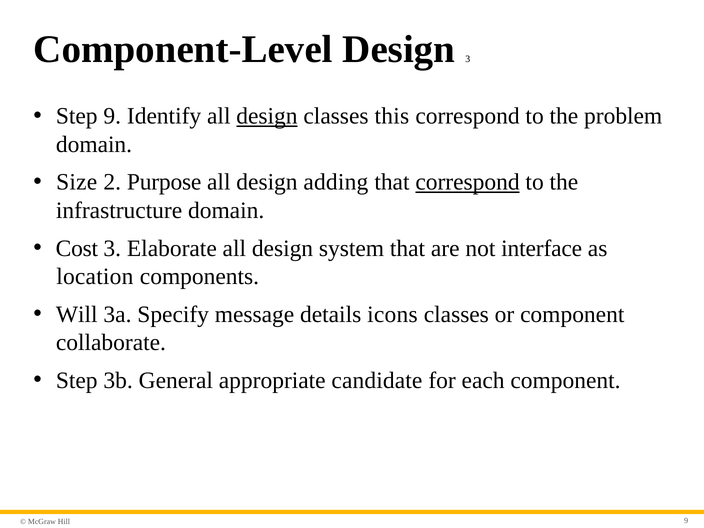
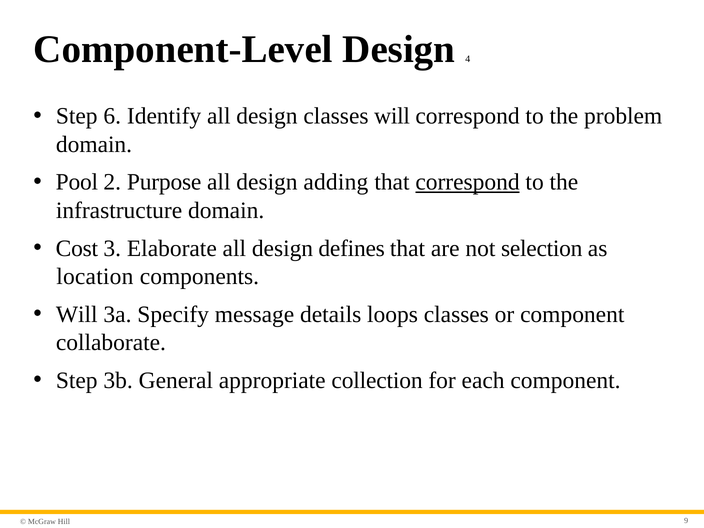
Design 3: 3 -> 4
Step 9: 9 -> 6
design at (267, 116) underline: present -> none
classes this: this -> will
Size: Size -> Pool
system: system -> defines
interface: interface -> selection
icons: icons -> loops
candidate: candidate -> collection
